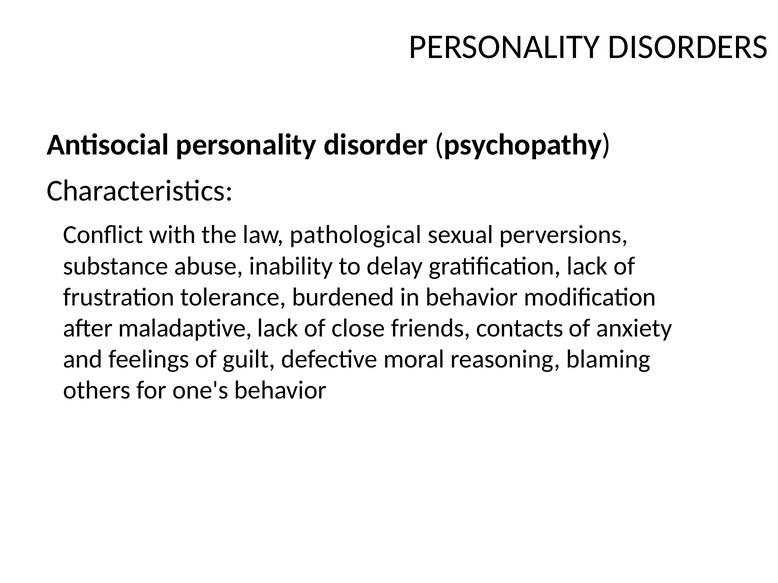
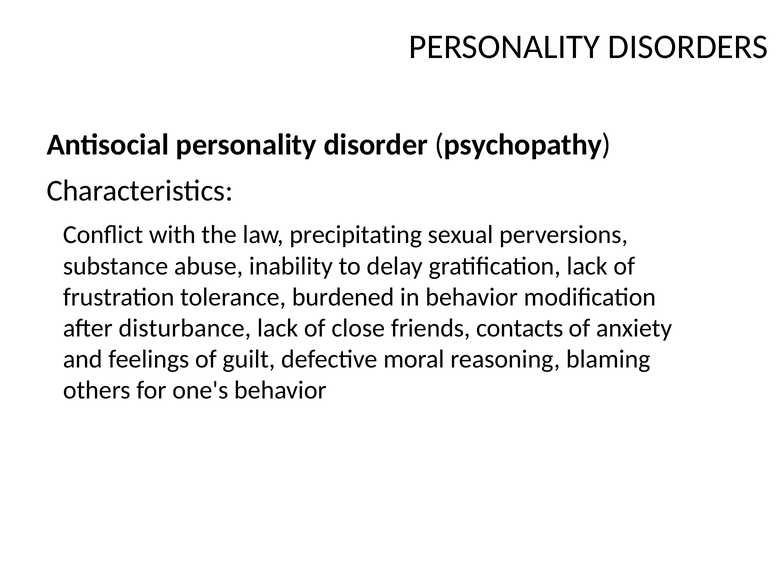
pathological: pathological -> precipitating
maladaptive: maladaptive -> disturbance
